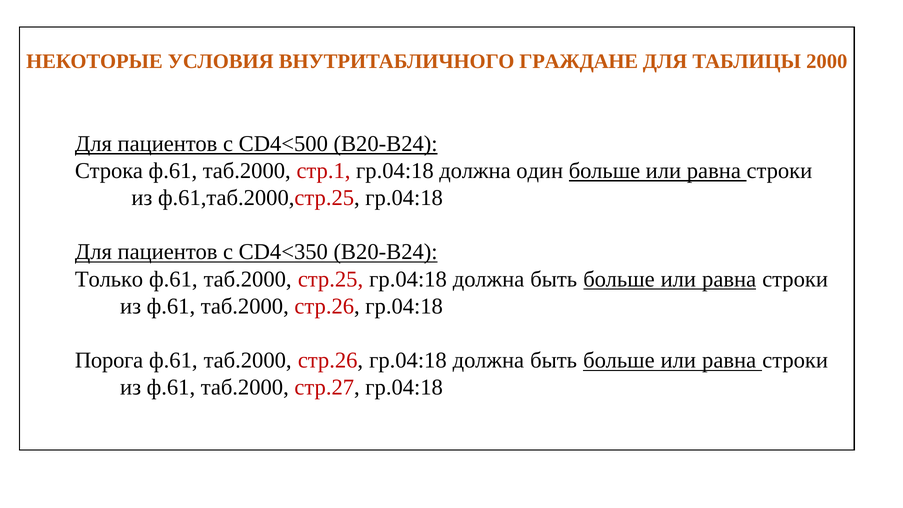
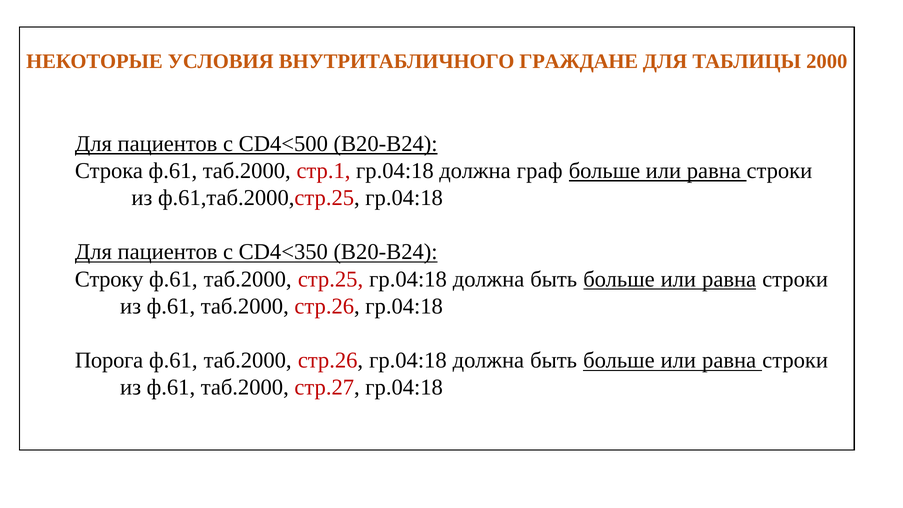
один: один -> граф
Только: Только -> Строку
